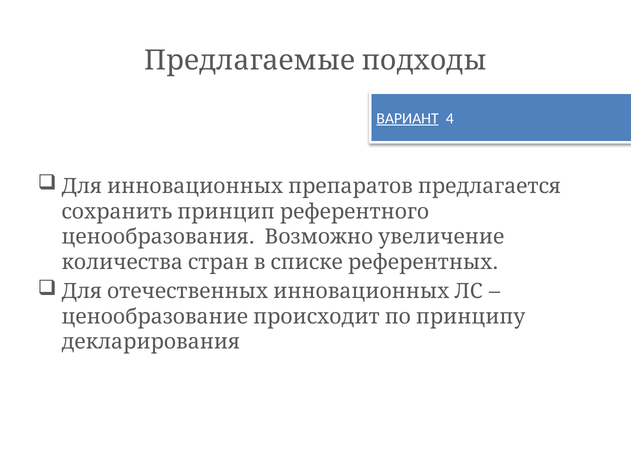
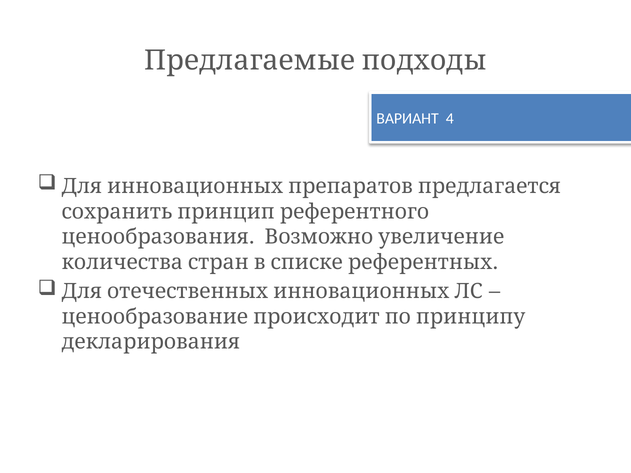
ВАРИАНТ underline: present -> none
